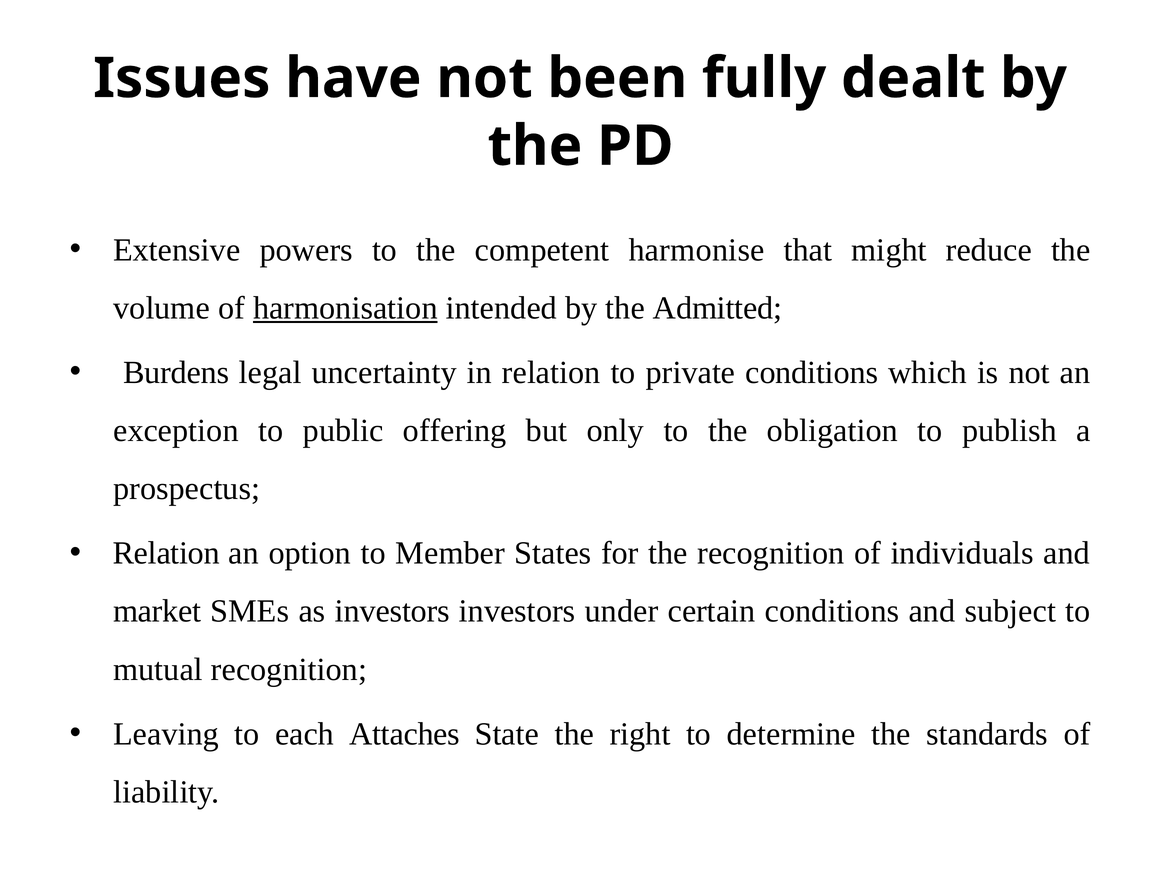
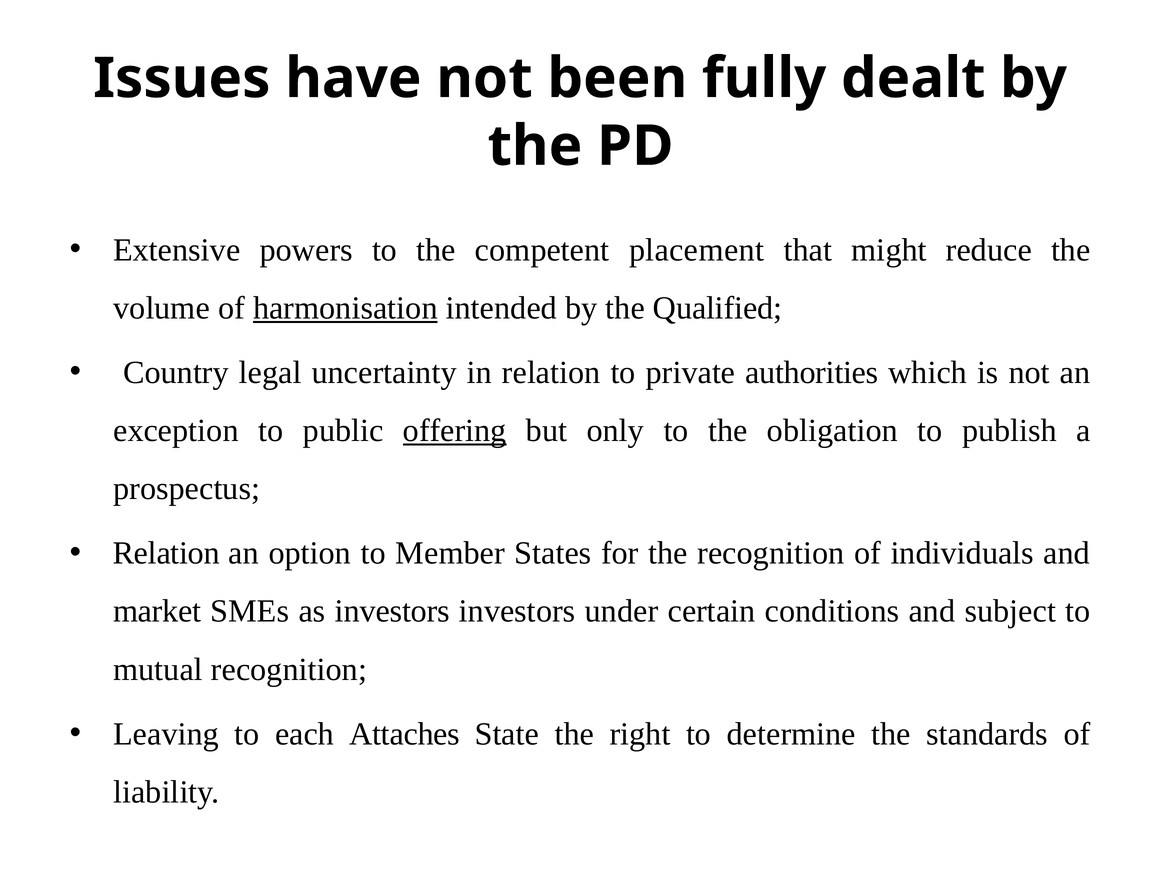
harmonise: harmonise -> placement
Admitted: Admitted -> Qualified
Burdens: Burdens -> Country
private conditions: conditions -> authorities
offering underline: none -> present
